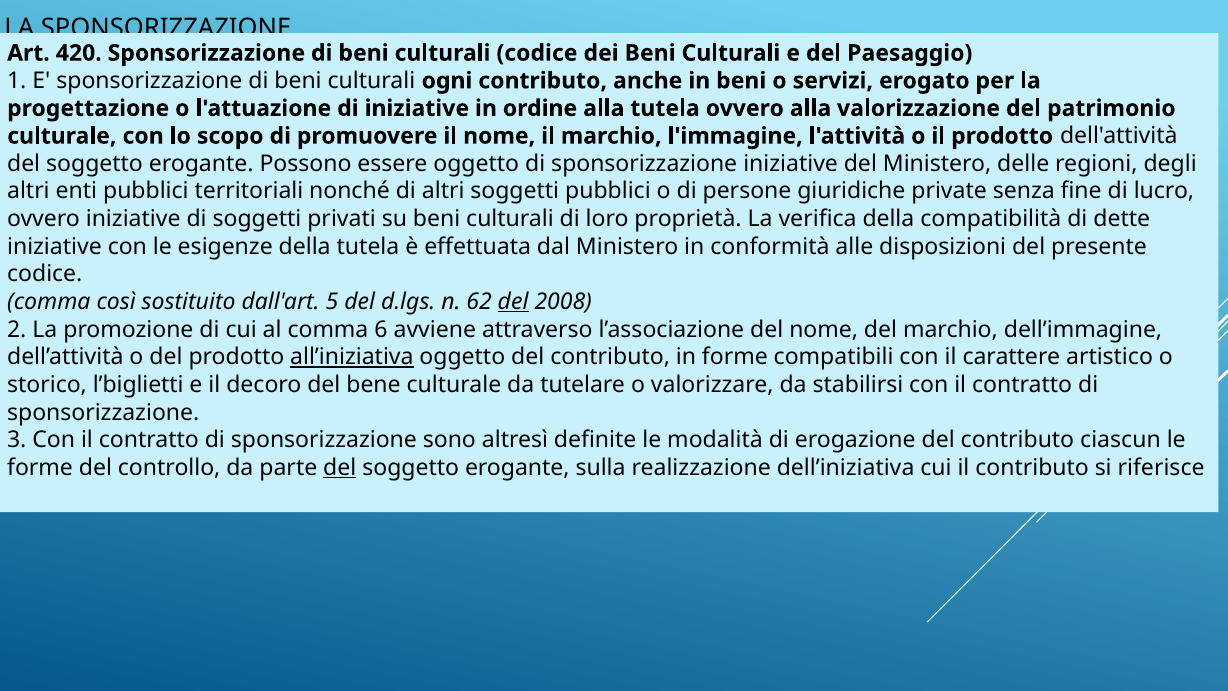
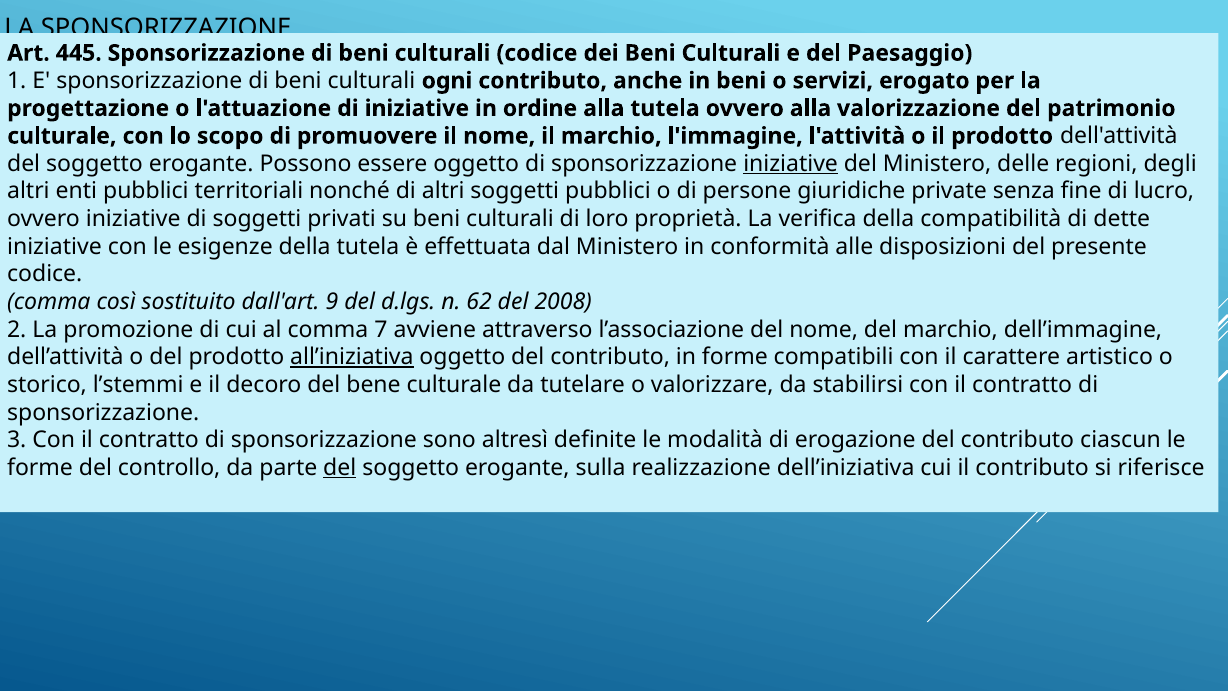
420: 420 -> 445
iniziative at (791, 164) underline: none -> present
5: 5 -> 9
del at (513, 302) underline: present -> none
6: 6 -> 7
l’biglietti: l’biglietti -> l’stemmi
